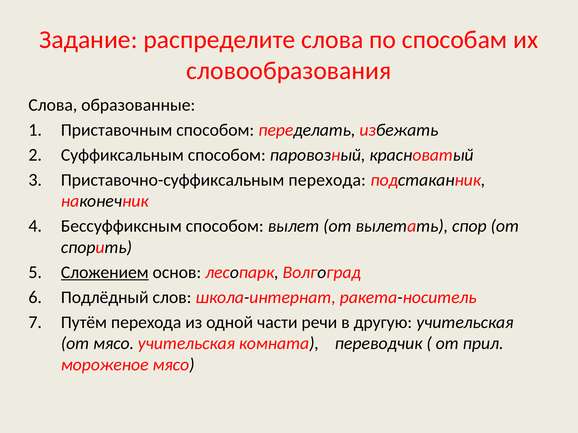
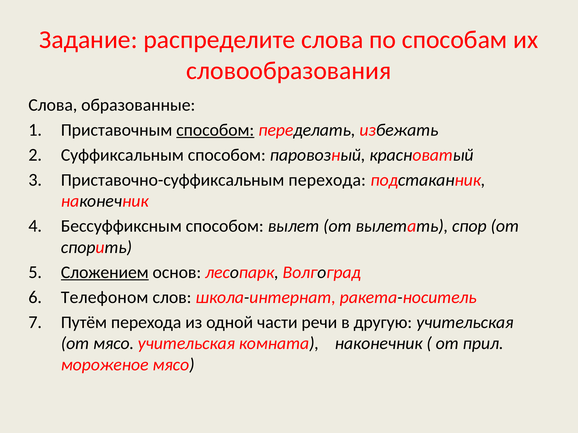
способом at (215, 130) underline: none -> present
Подлёдный: Подлёдный -> Телефоном
комната переводчик: переводчик -> наконечник
